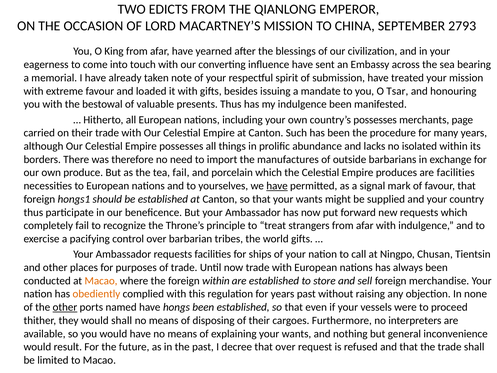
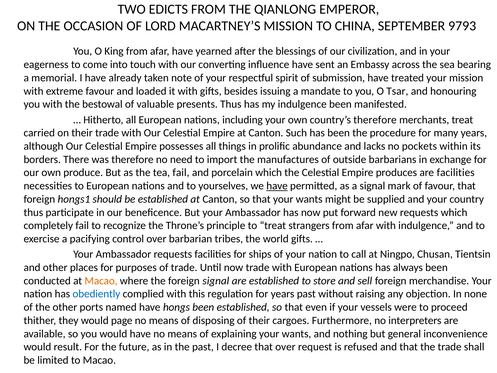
2793: 2793 -> 9793
country’s possesses: possesses -> therefore
merchants page: page -> treat
isolated: isolated -> pockets
foreign within: within -> signal
obediently colour: orange -> blue
other at (65, 307) underline: present -> none
would shall: shall -> page
